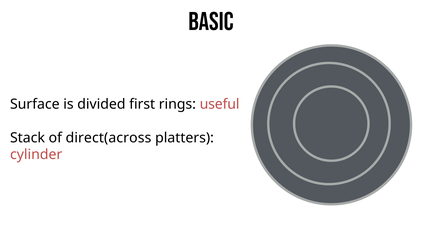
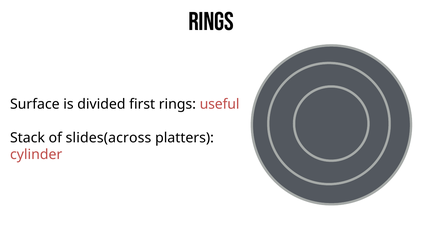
Basic at (211, 22): Basic -> Rings
direct(across: direct(across -> slides(across
